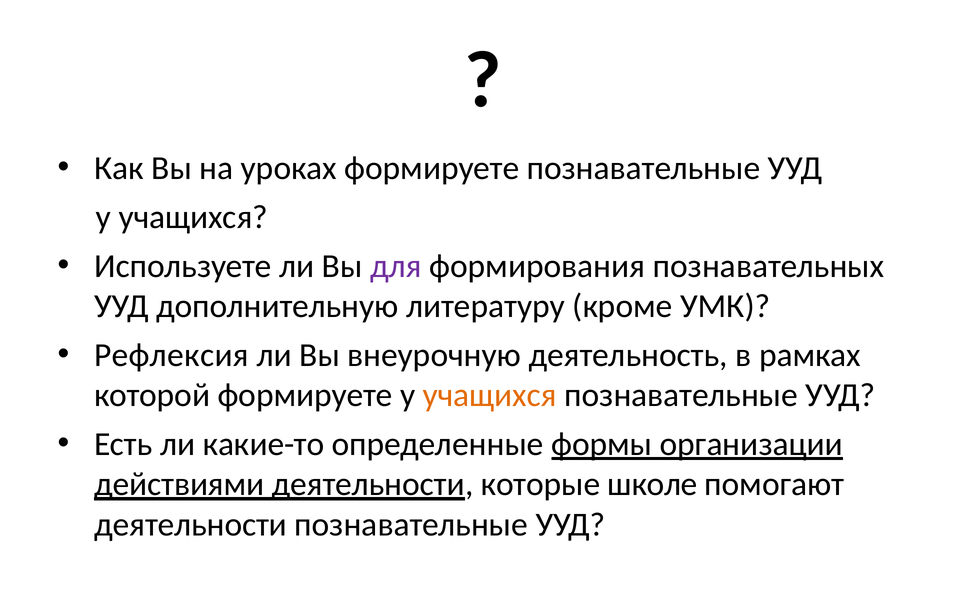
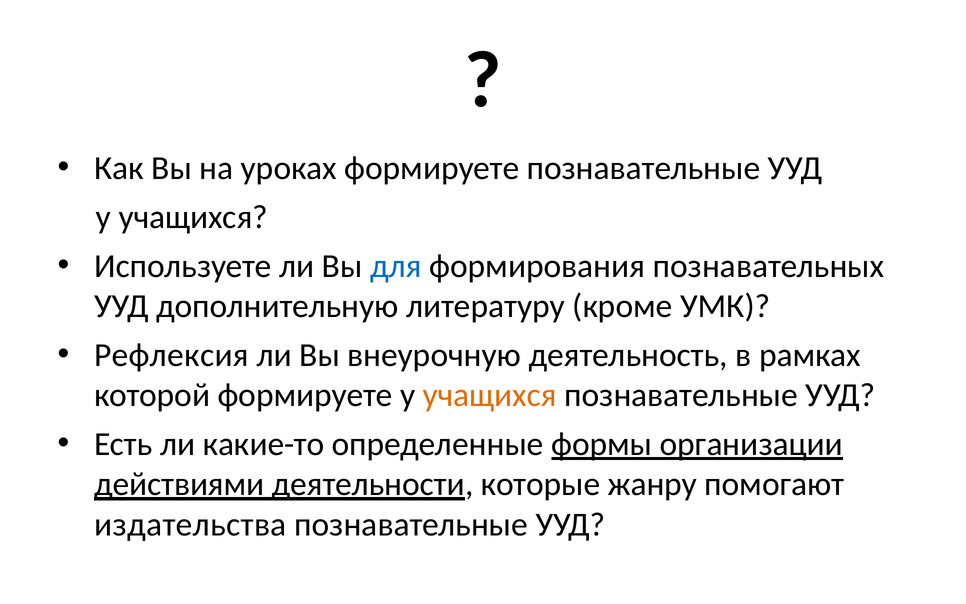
для colour: purple -> blue
школе: школе -> жанру
деятельности at (191, 524): деятельности -> издательства
